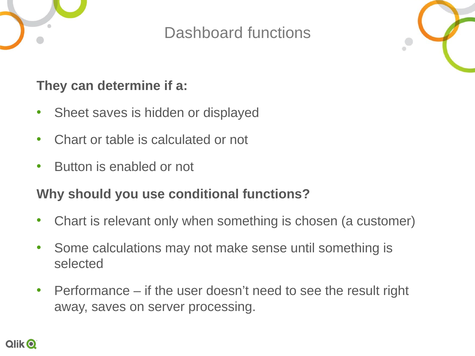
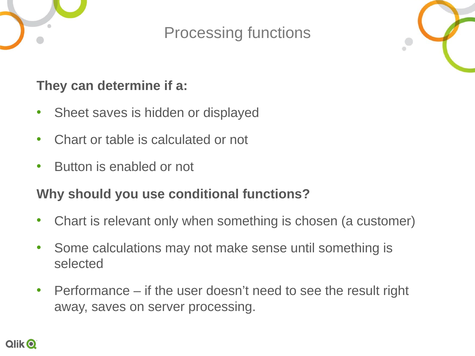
Dashboard at (204, 33): Dashboard -> Processing
